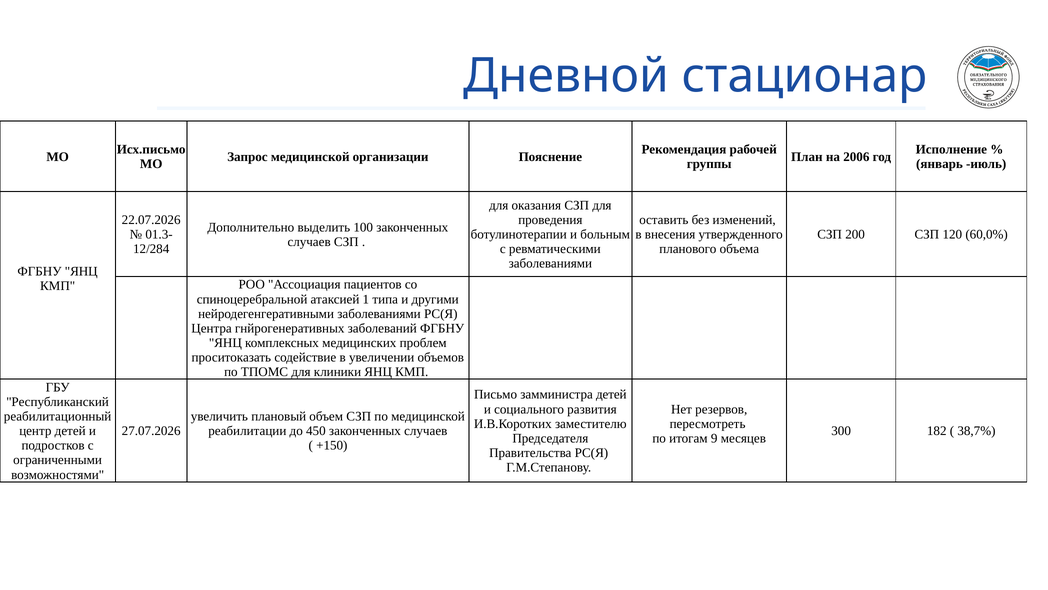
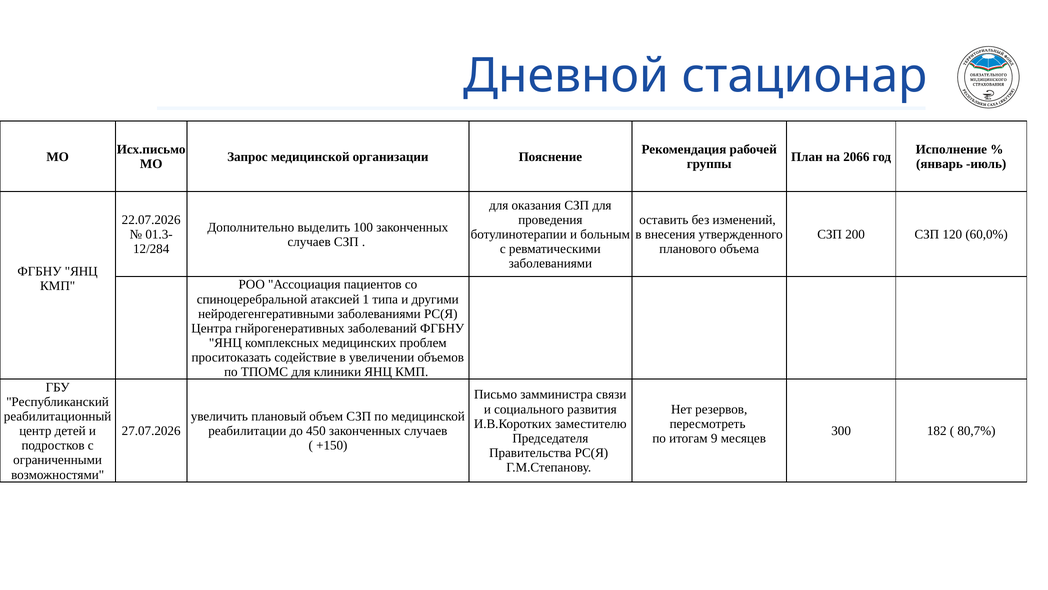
2006: 2006 -> 2066
замминистра детей: детей -> связи
38,7%: 38,7% -> 80,7%
